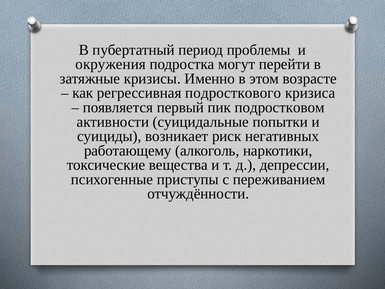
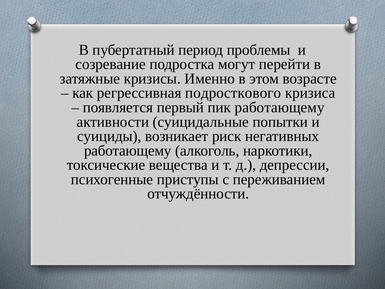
окружения: окружения -> созревание
пик подростковом: подростковом -> работающему
